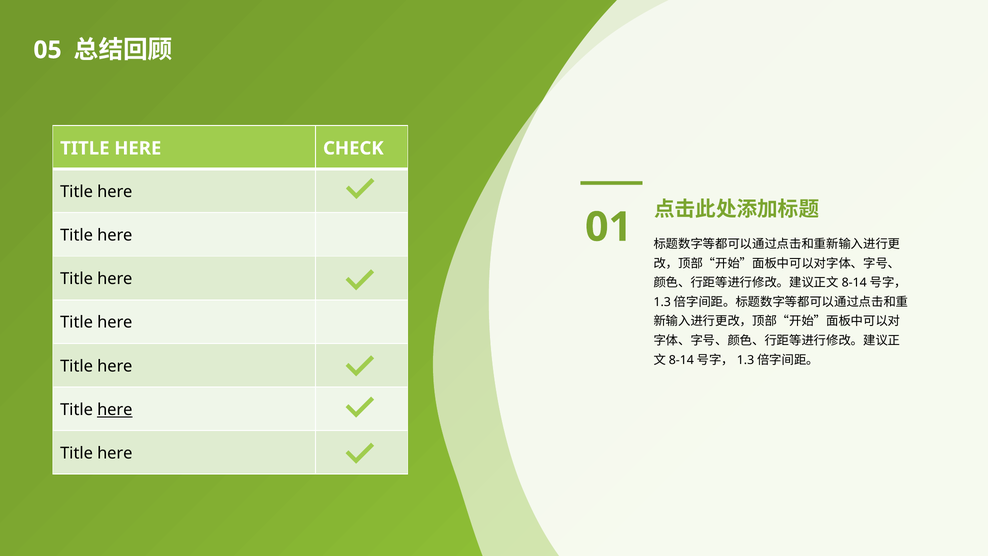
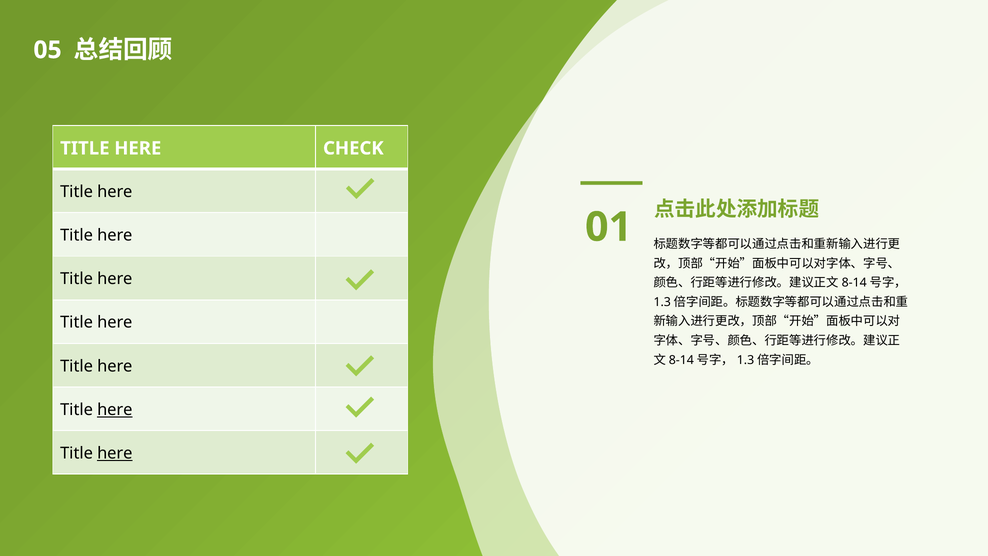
here at (115, 453) underline: none -> present
